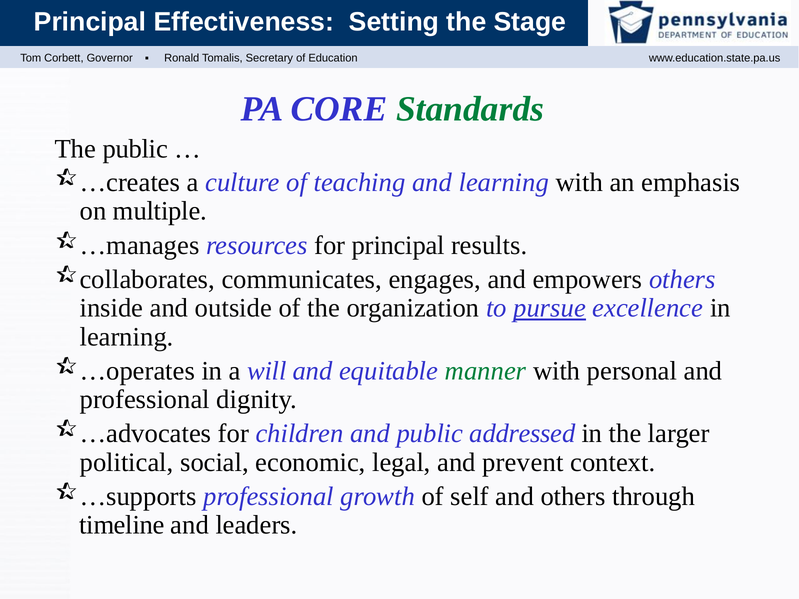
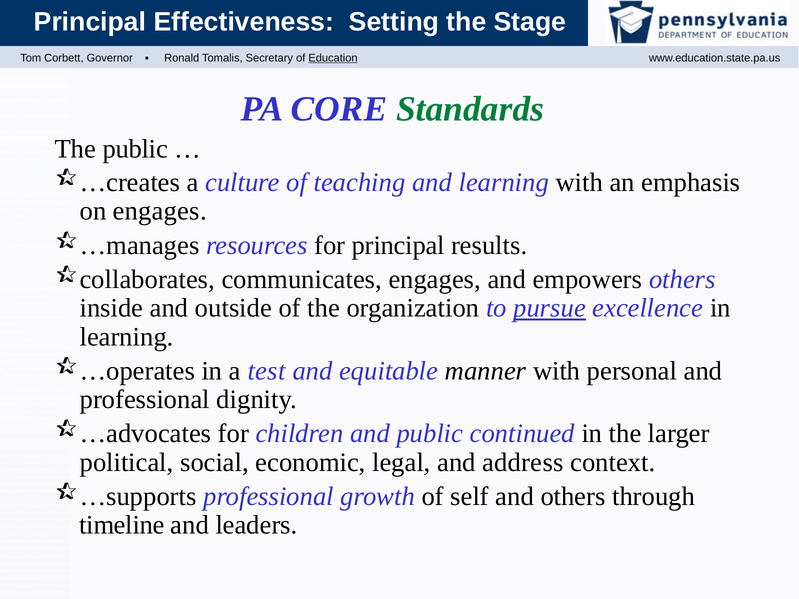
Education underline: none -> present
on multiple: multiple -> engages
will: will -> test
manner colour: green -> black
addressed: addressed -> continued
prevent: prevent -> address
